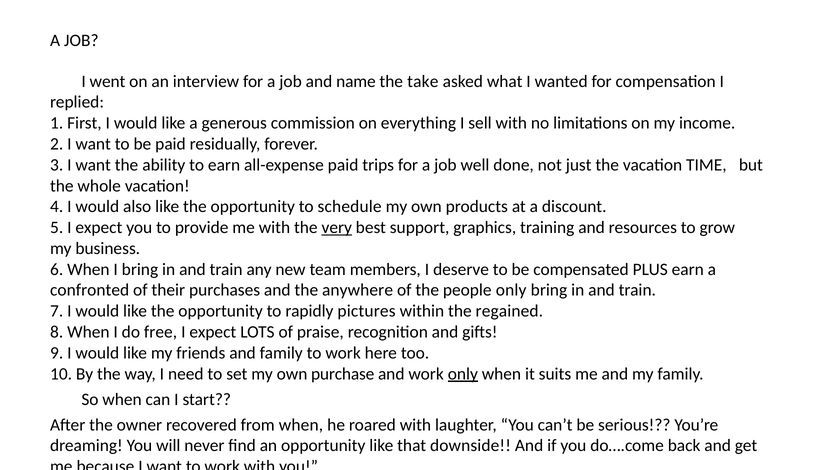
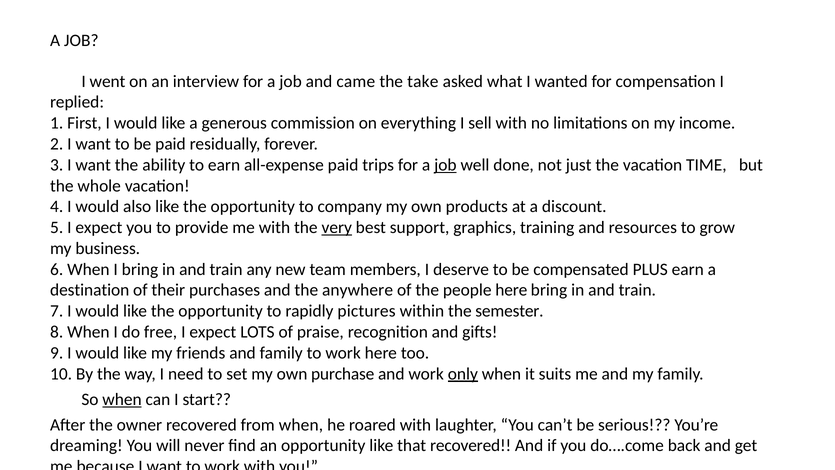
name: name -> came
job at (445, 165) underline: none -> present
schedule: schedule -> company
confronted: confronted -> destination
people only: only -> here
regained: regained -> semester
when at (122, 399) underline: none -> present
that downside: downside -> recovered
